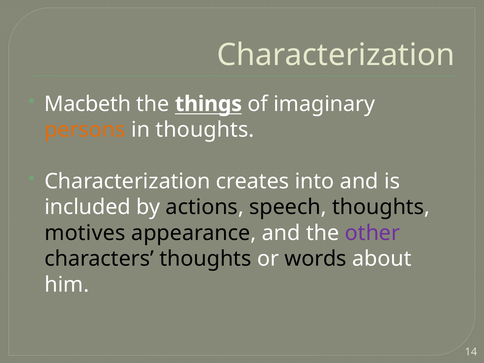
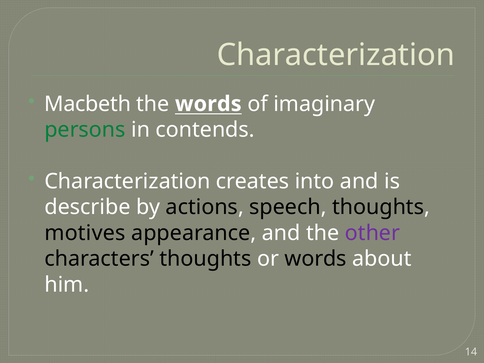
the things: things -> words
persons colour: orange -> green
in thoughts: thoughts -> contends
included: included -> describe
